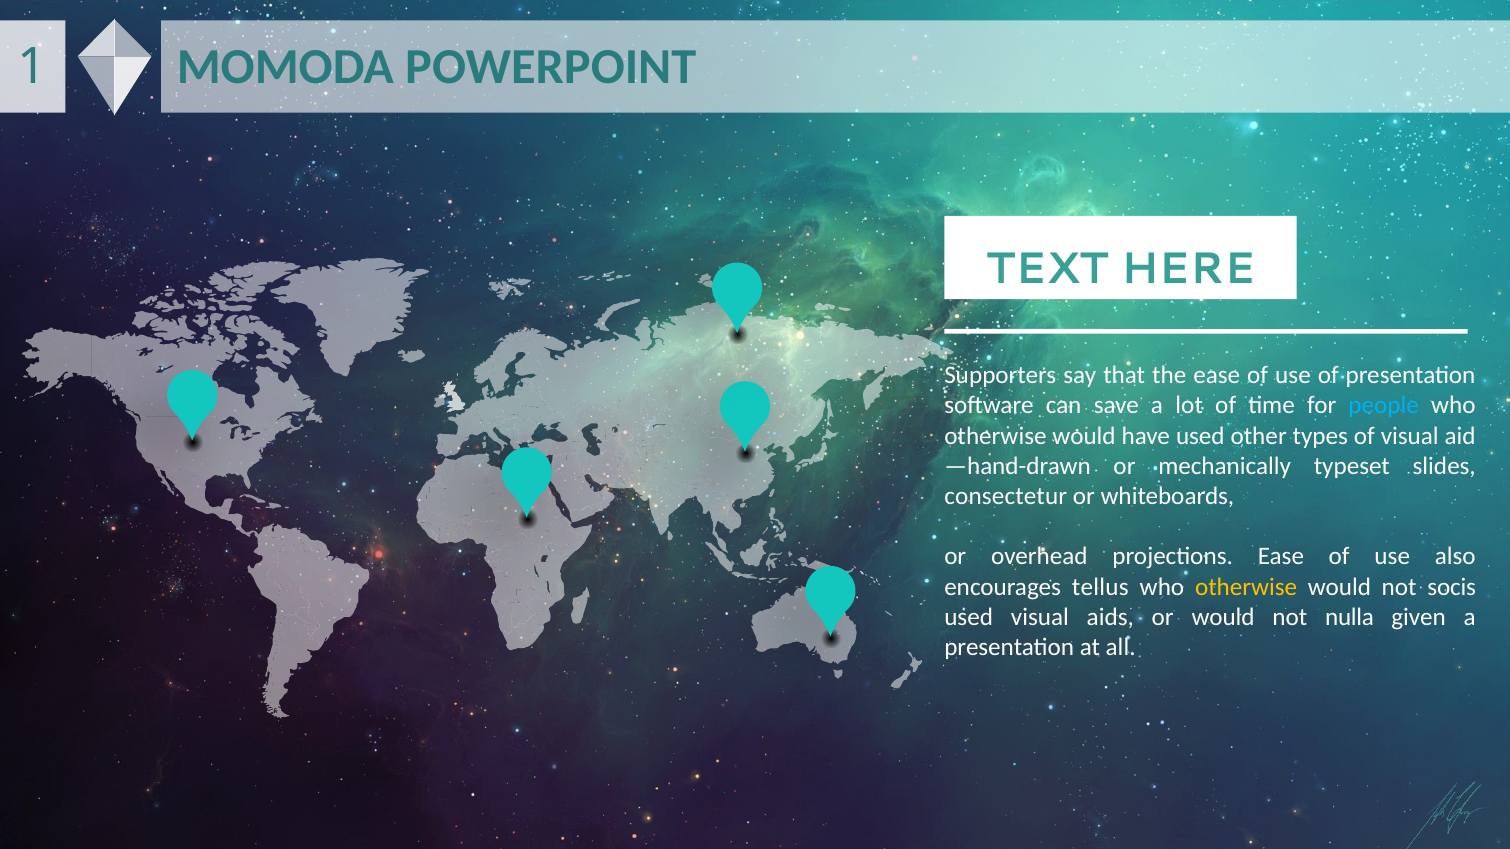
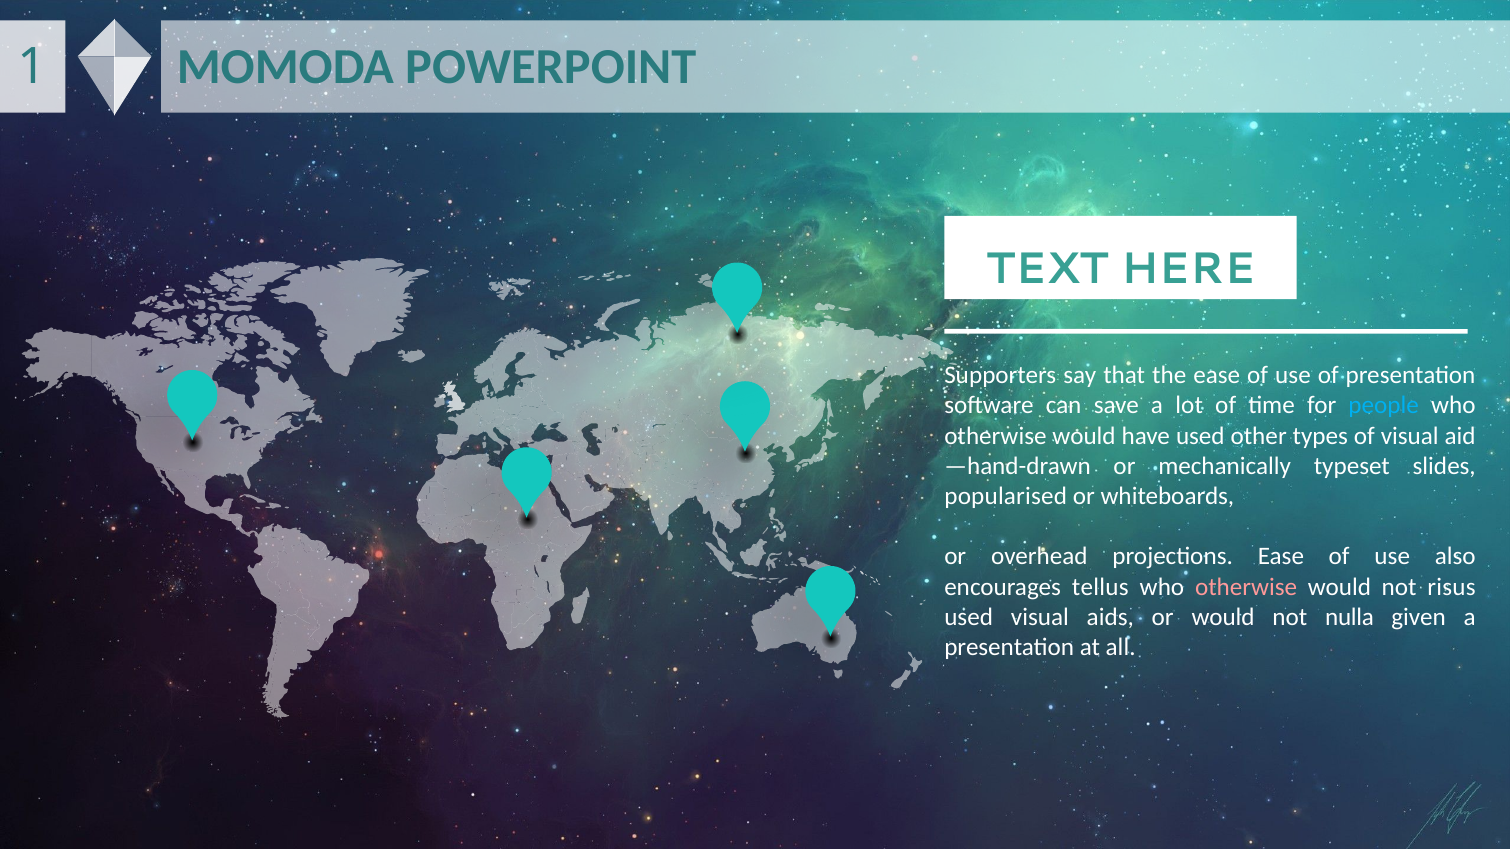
consectetur: consectetur -> popularised
otherwise at (1246, 587) colour: yellow -> pink
socis: socis -> risus
